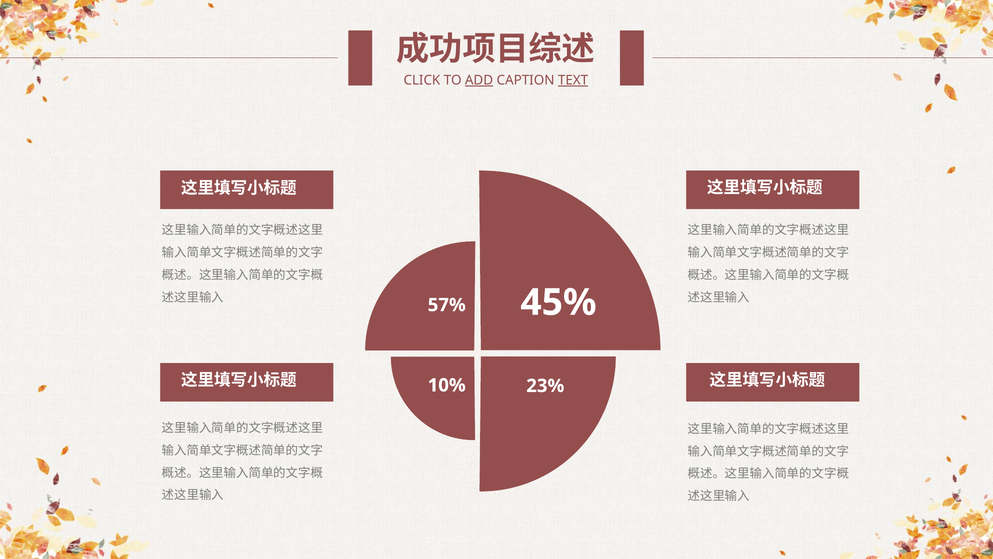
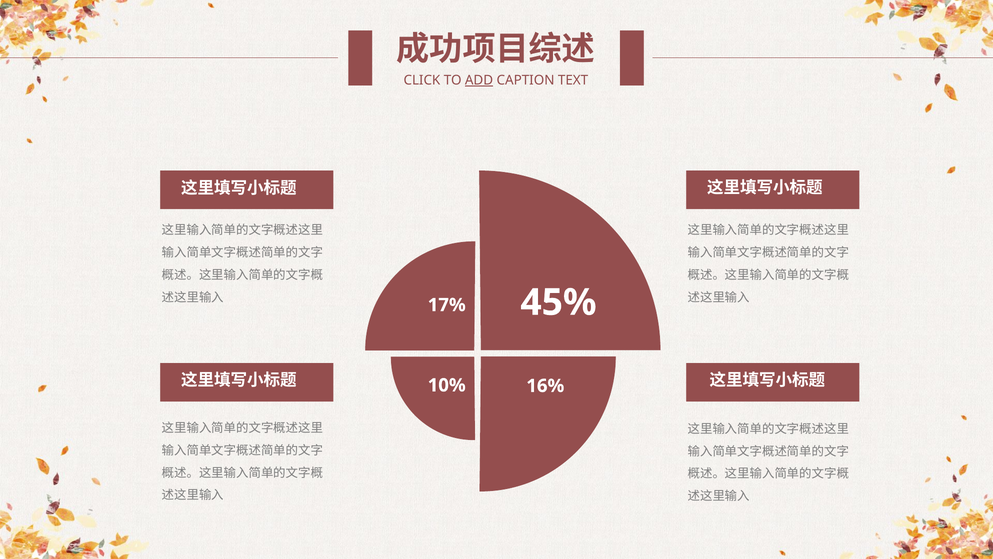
TEXT underline: present -> none
57%: 57% -> 17%
23%: 23% -> 16%
